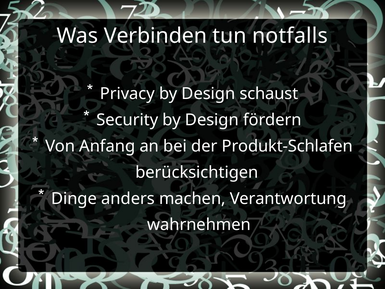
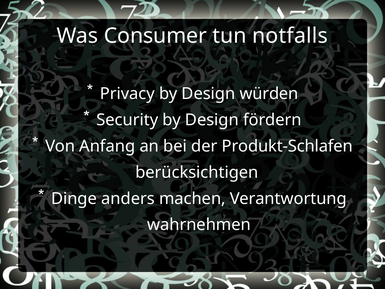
Verbinden: Verbinden -> Consumer
schaust: schaust -> würden
